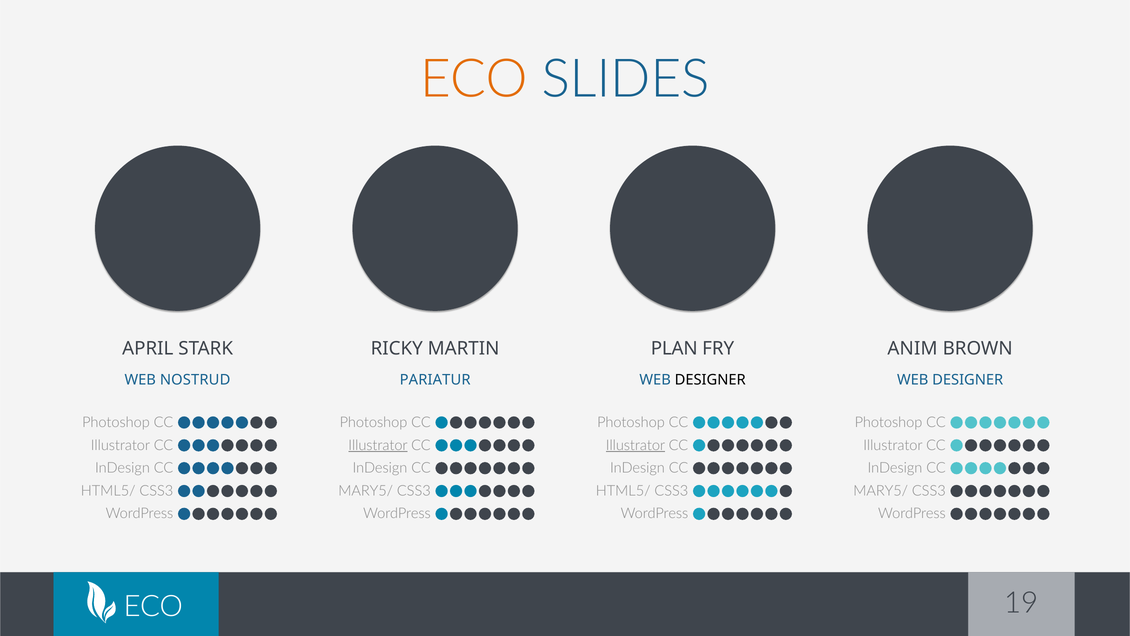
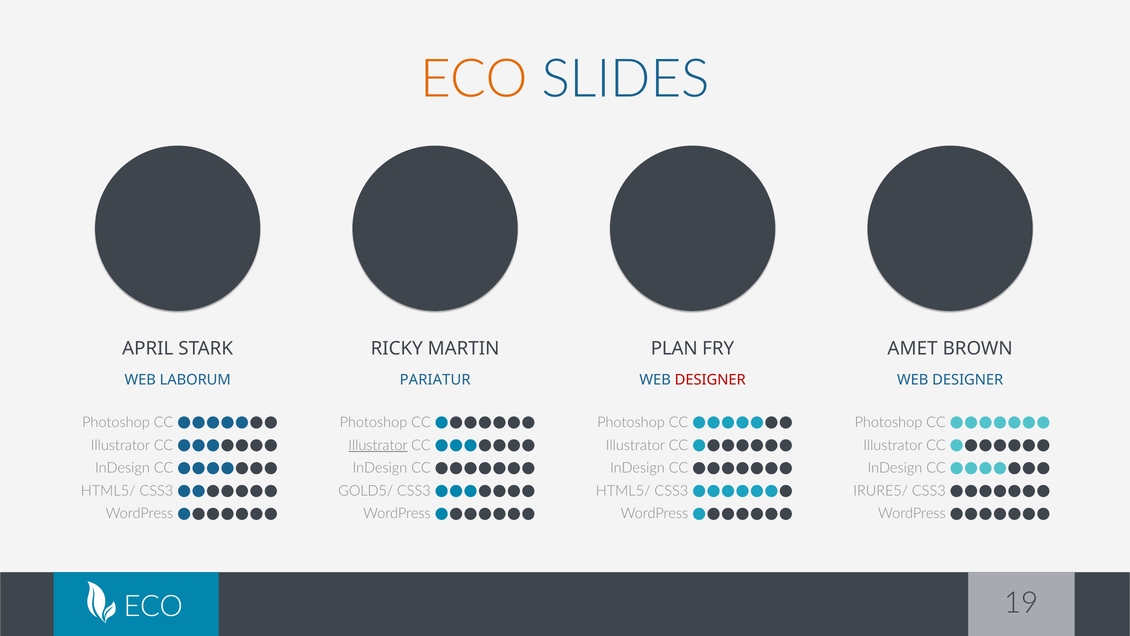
ANIM: ANIM -> AMET
NOSTRUD: NOSTRUD -> LABORUM
DESIGNER at (710, 380) colour: black -> red
Illustrator at (635, 445) underline: present -> none
MARY5/ at (366, 490): MARY5/ -> GOLD5/
MARY5/ at (881, 490): MARY5/ -> IRURE5/
